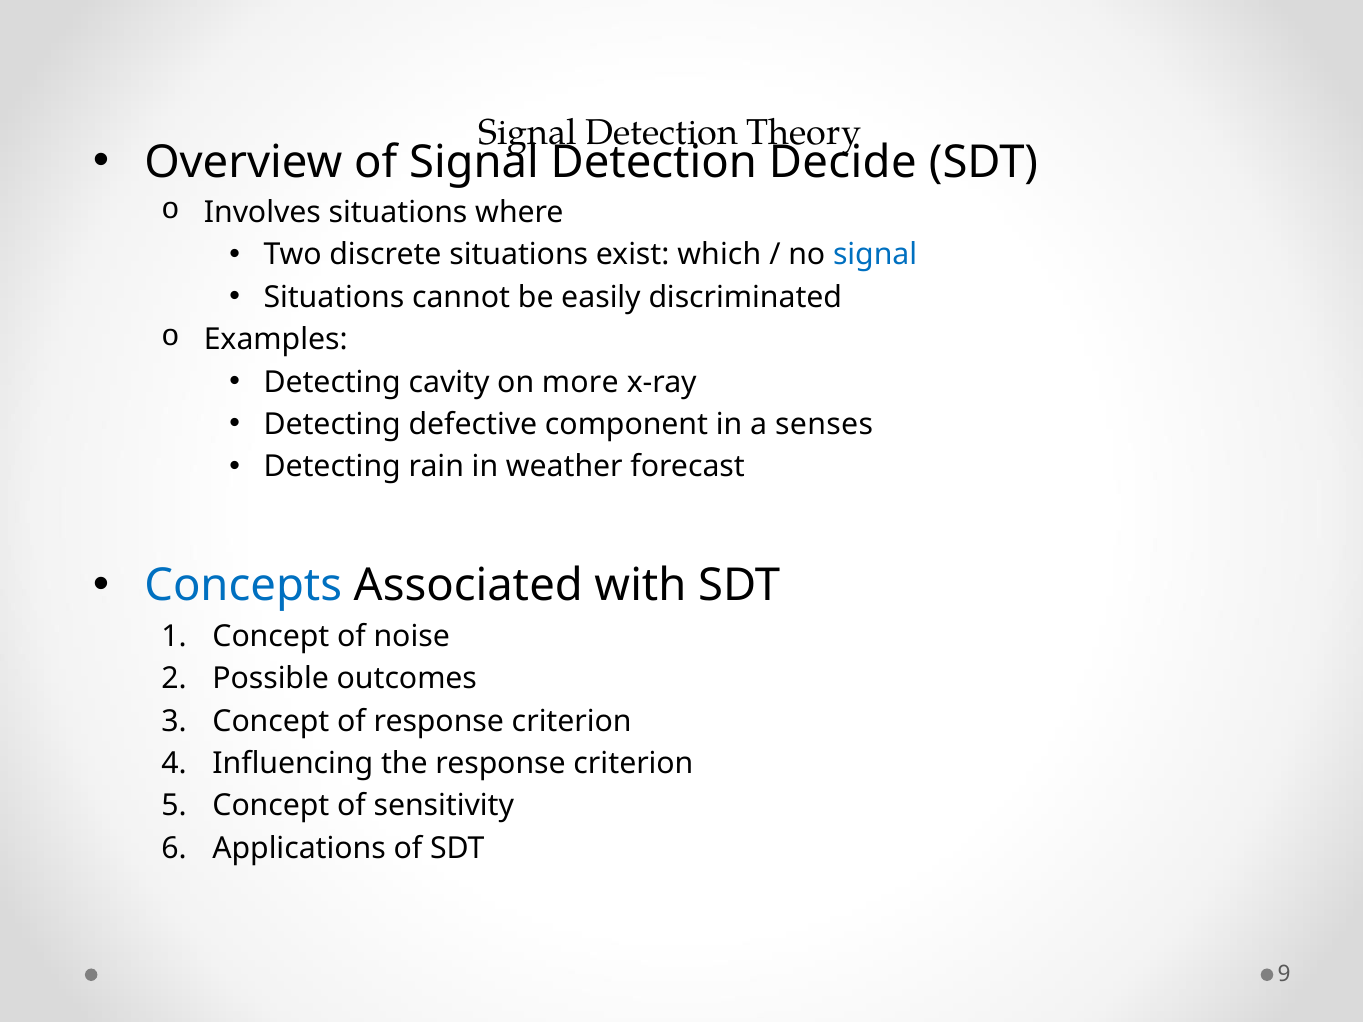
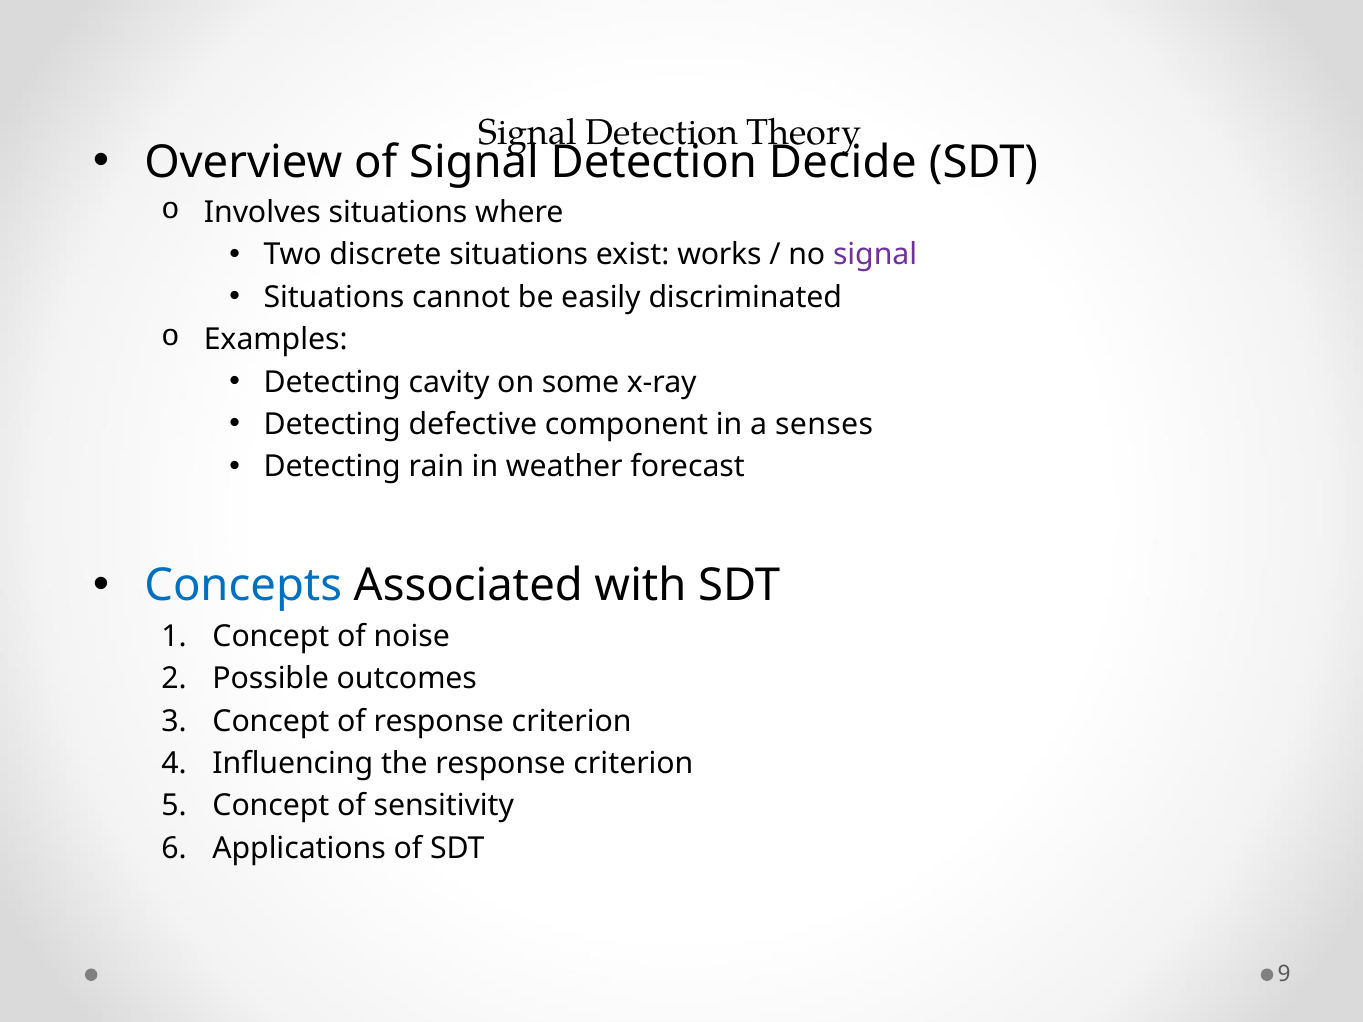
which: which -> works
signal at (875, 255) colour: blue -> purple
more: more -> some
